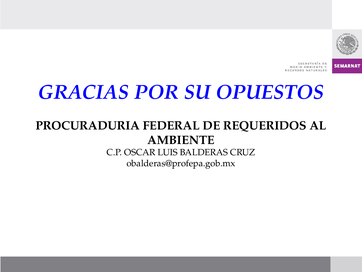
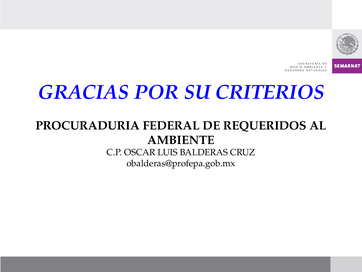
OPUESTOS: OPUESTOS -> CRITERIOS
